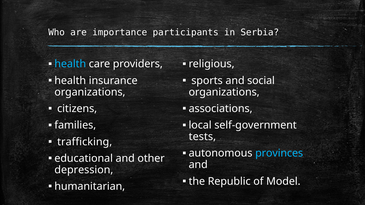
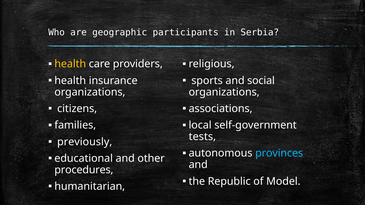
importance: importance -> geographic
health at (70, 64) colour: light blue -> yellow
trafficking: trafficking -> previously
depression: depression -> procedures
